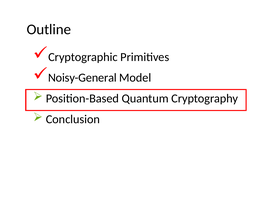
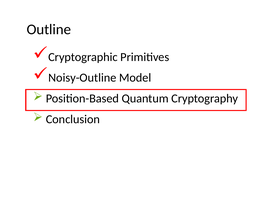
Noisy-General: Noisy-General -> Noisy-Outline
